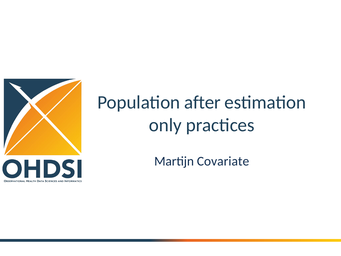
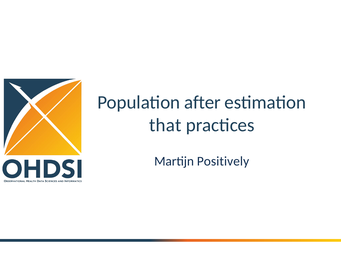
only: only -> that
Covariate: Covariate -> Positively
